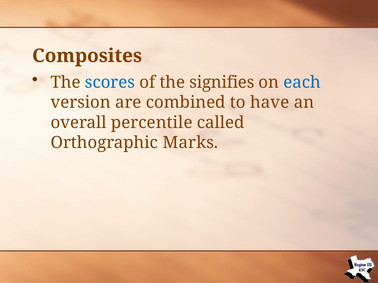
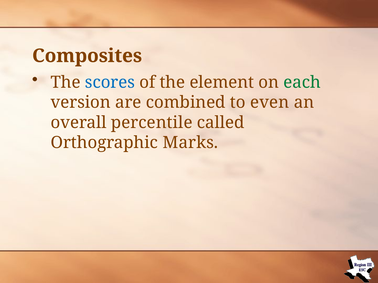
signifies: signifies -> element
each colour: blue -> green
have: have -> even
